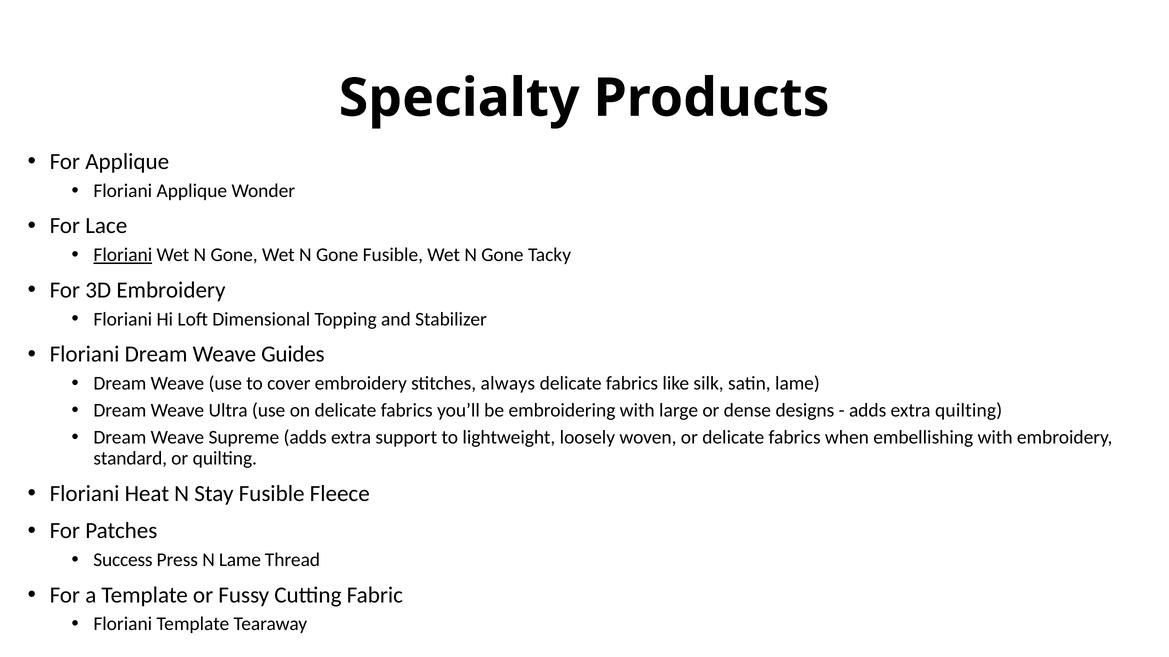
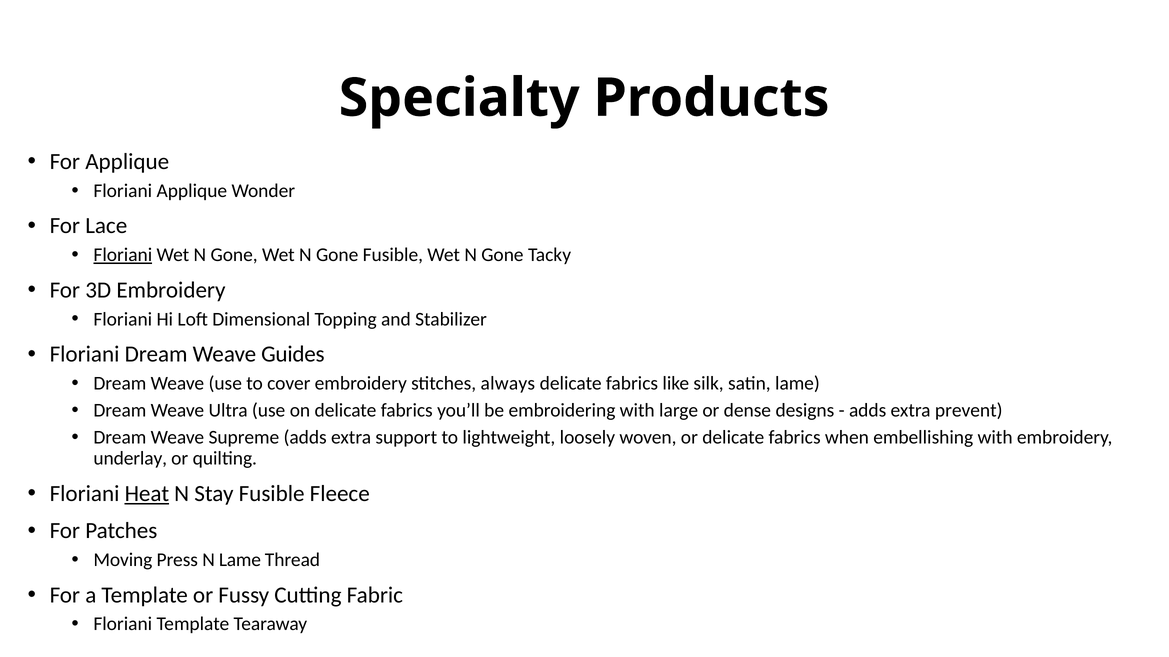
extra quilting: quilting -> prevent
standard: standard -> underlay
Heat underline: none -> present
Success: Success -> Moving
